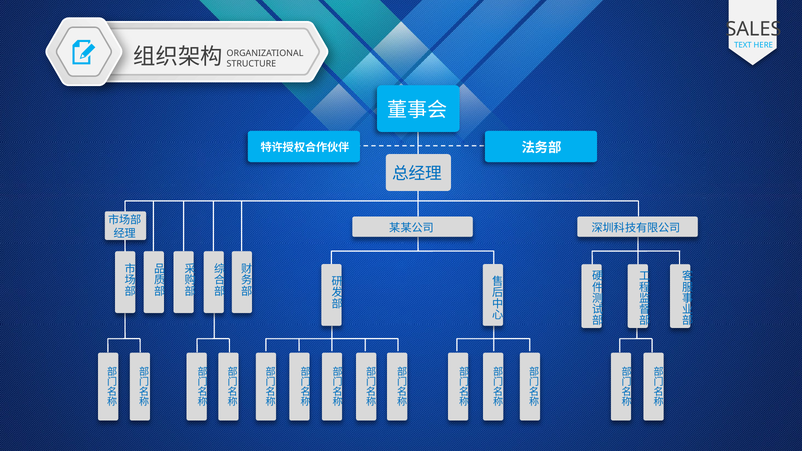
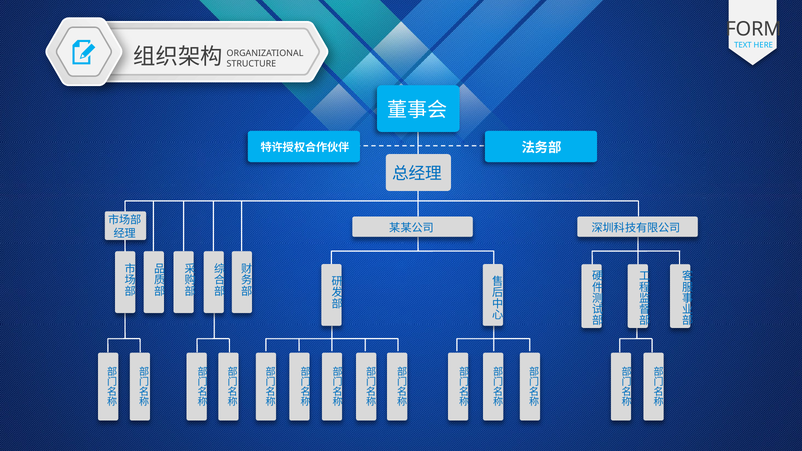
SALES: SALES -> FORM
